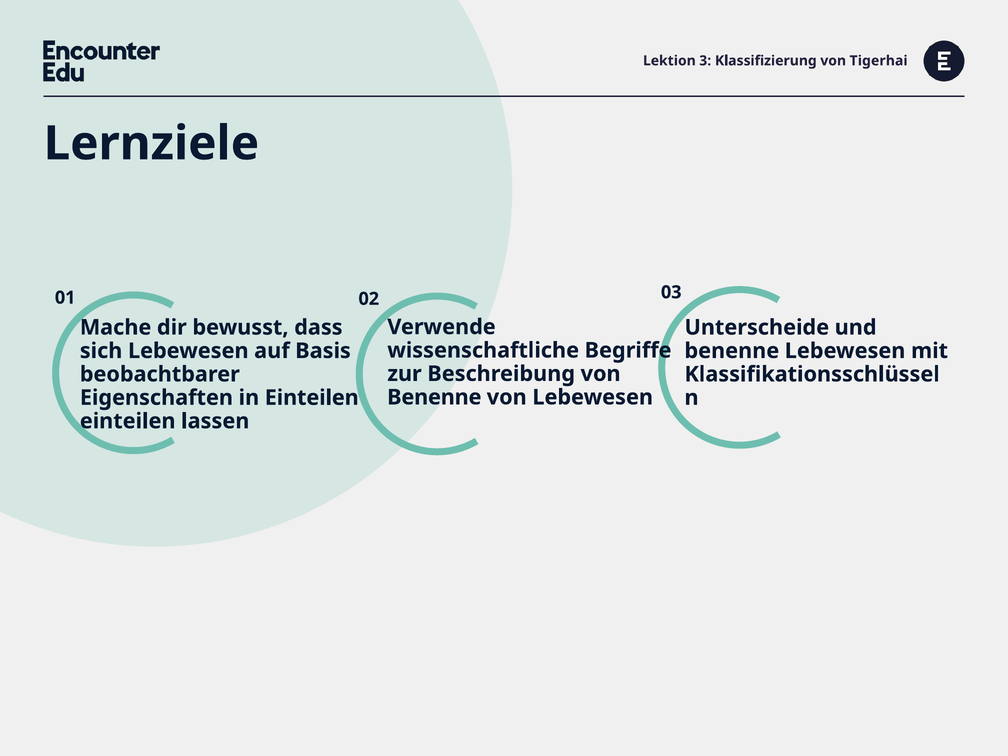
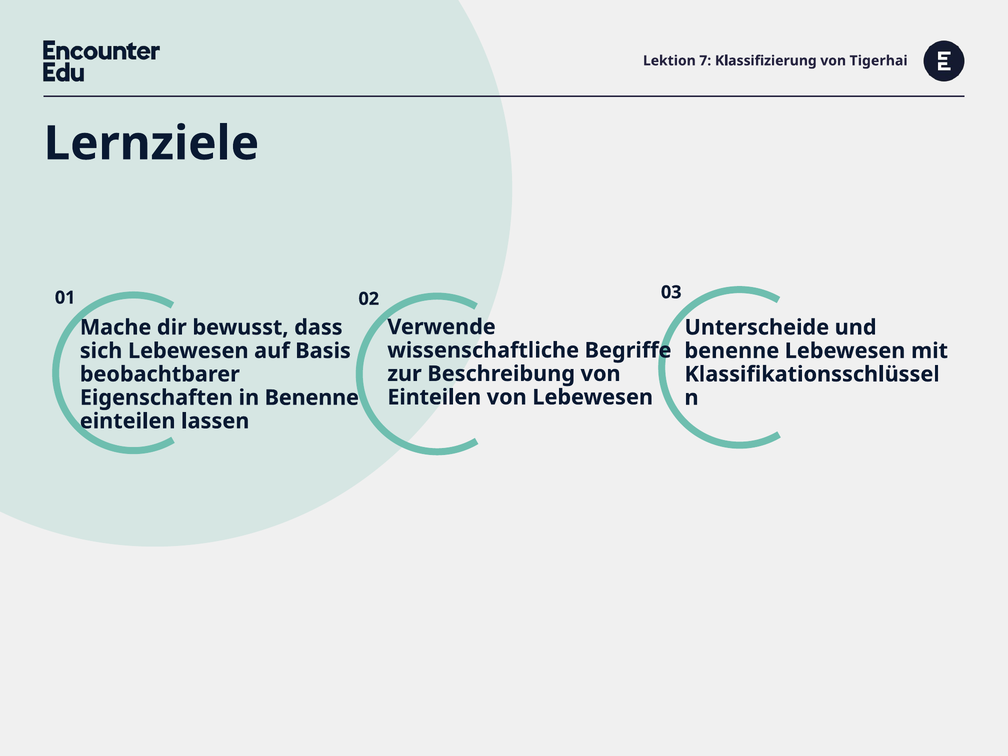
3: 3 -> 7
Benenne at (434, 397): Benenne -> Einteilen
in Einteilen: Einteilen -> Benenne
